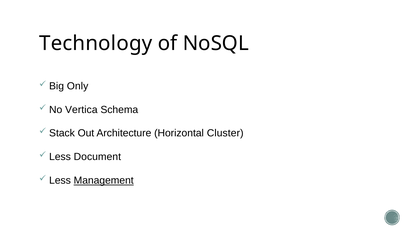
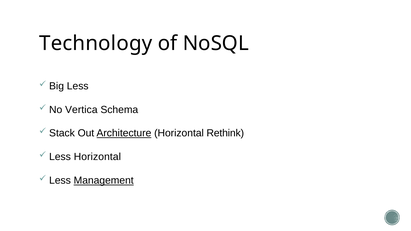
Big Only: Only -> Less
Architecture underline: none -> present
Cluster: Cluster -> Rethink
Less Document: Document -> Horizontal
